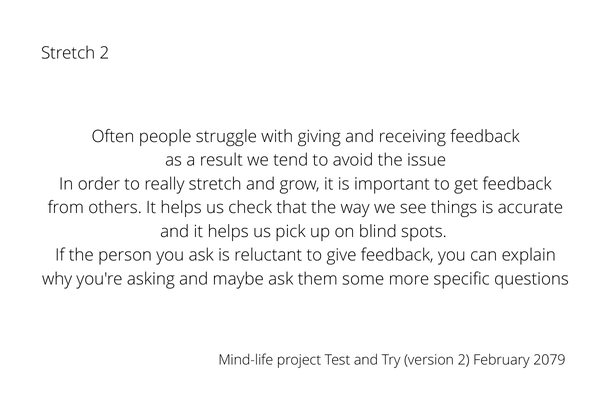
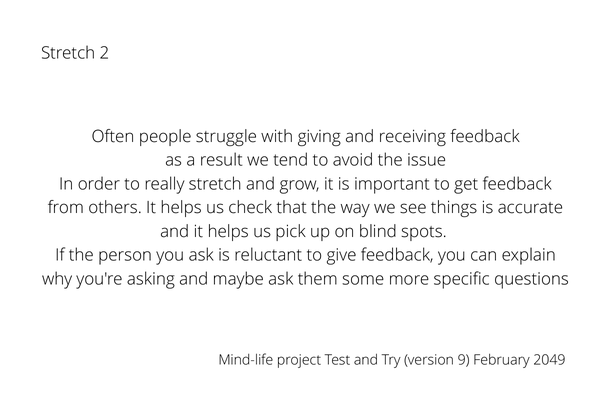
version 2: 2 -> 9
2079: 2079 -> 2049
